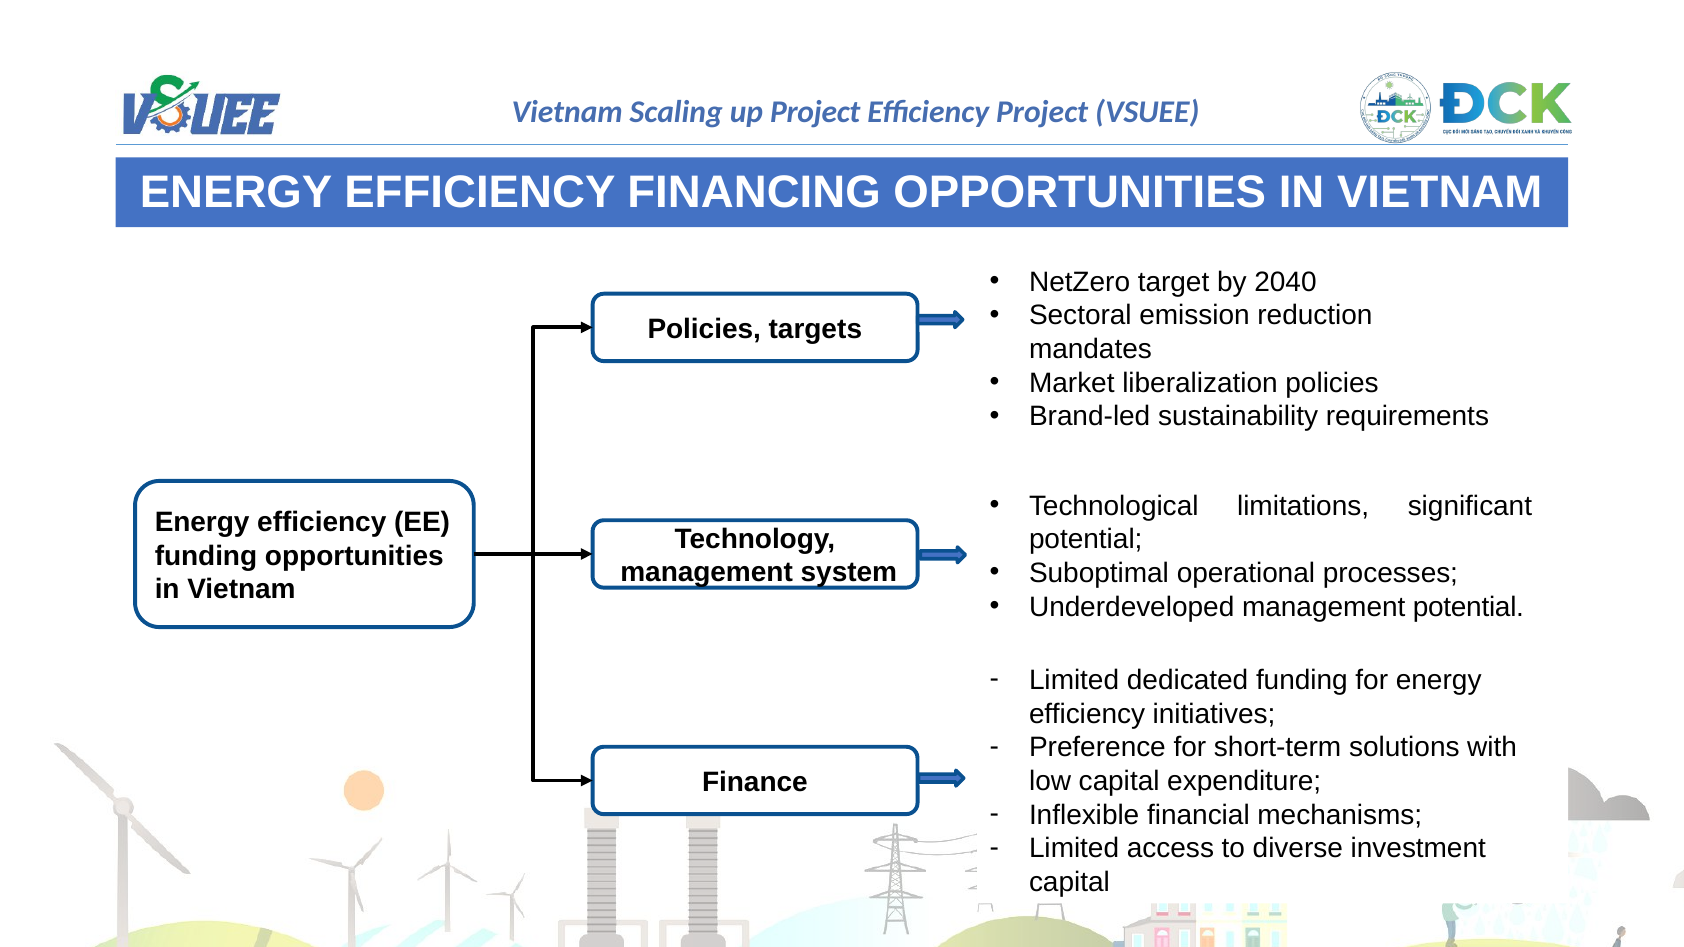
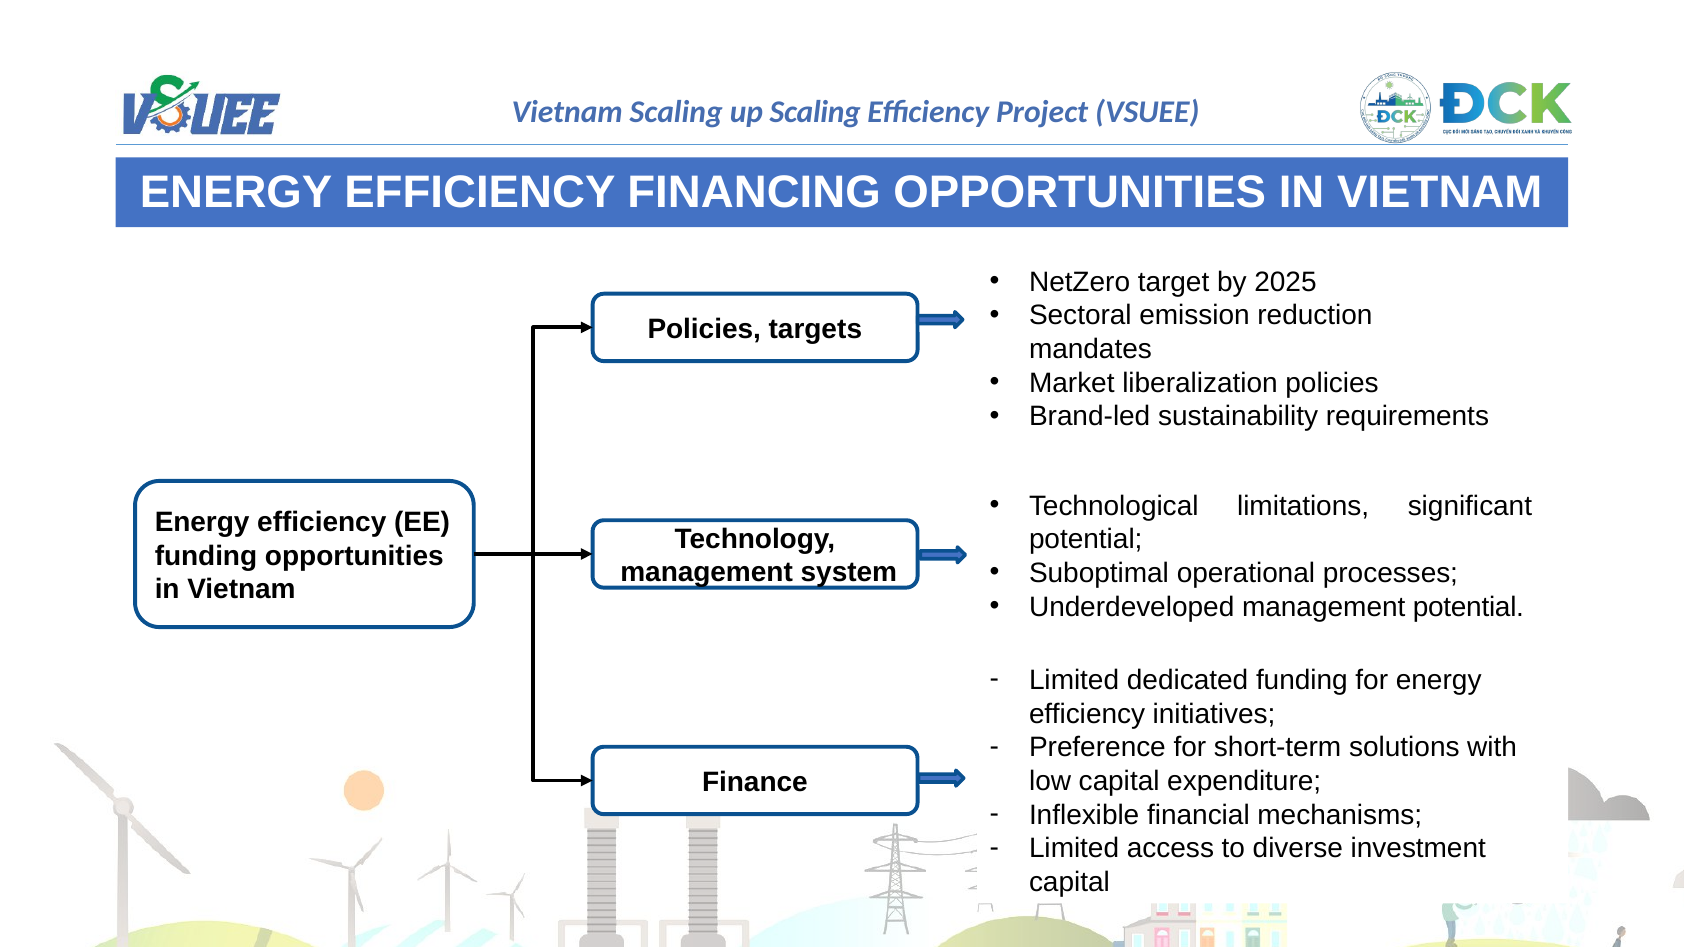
Project at (815, 112): Project -> Scaling
2040: 2040 -> 2025
